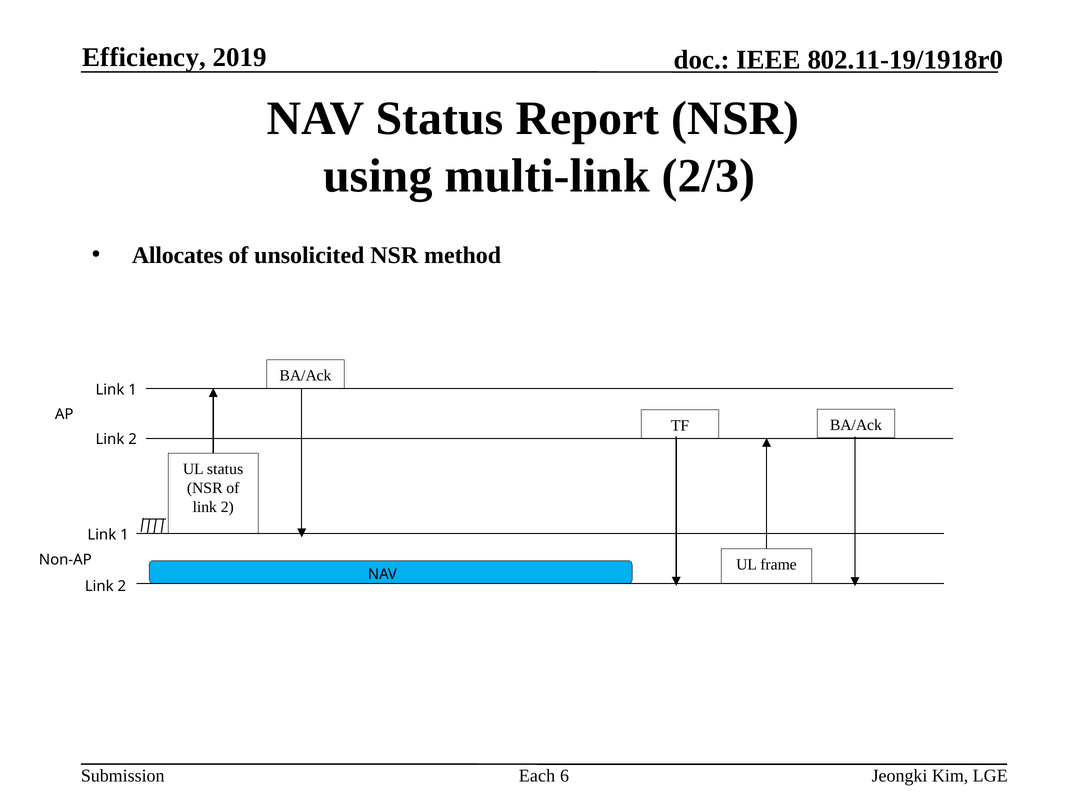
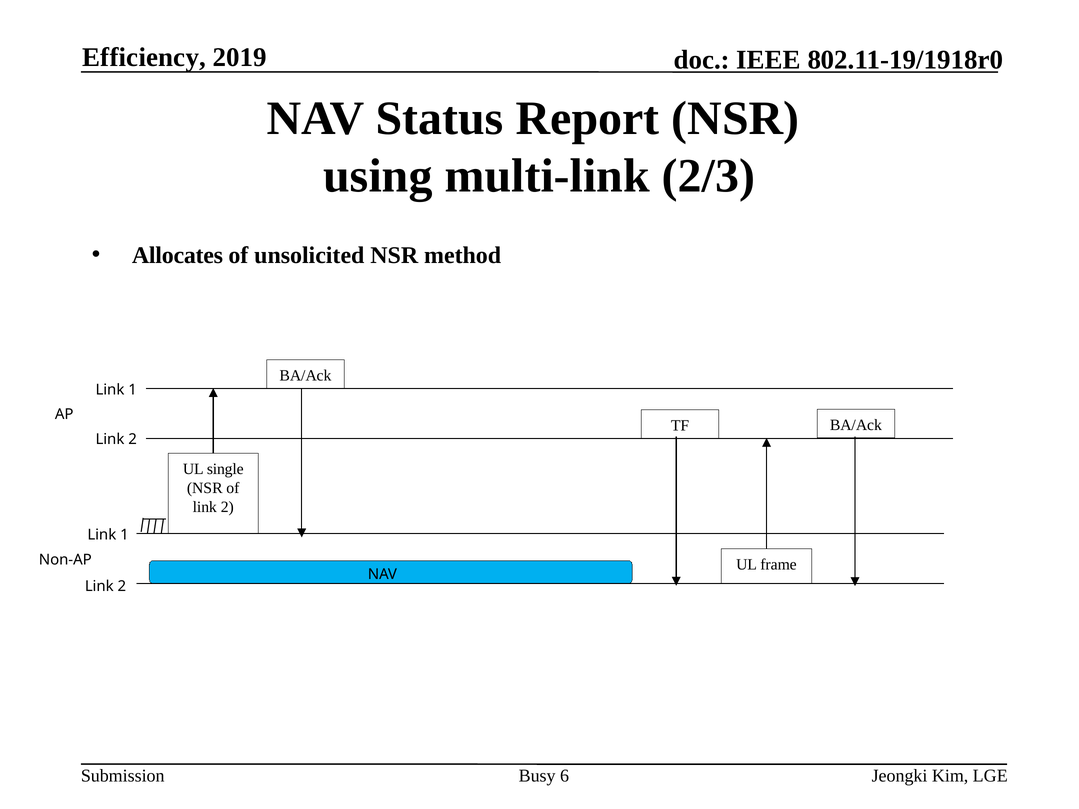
UL status: status -> single
Each: Each -> Busy
